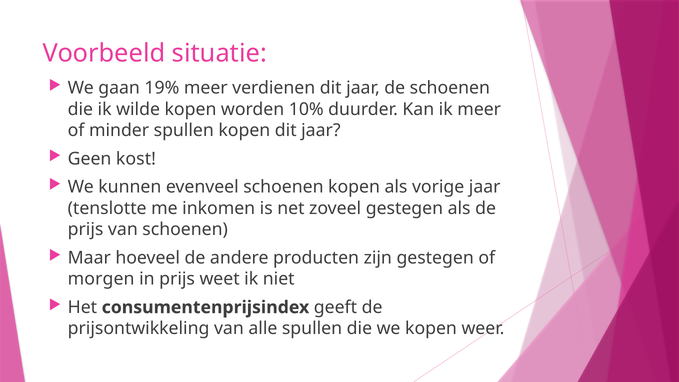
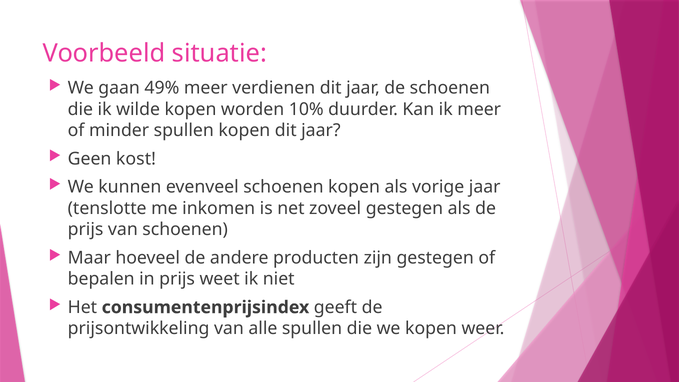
19%: 19% -> 49%
morgen: morgen -> bepalen
